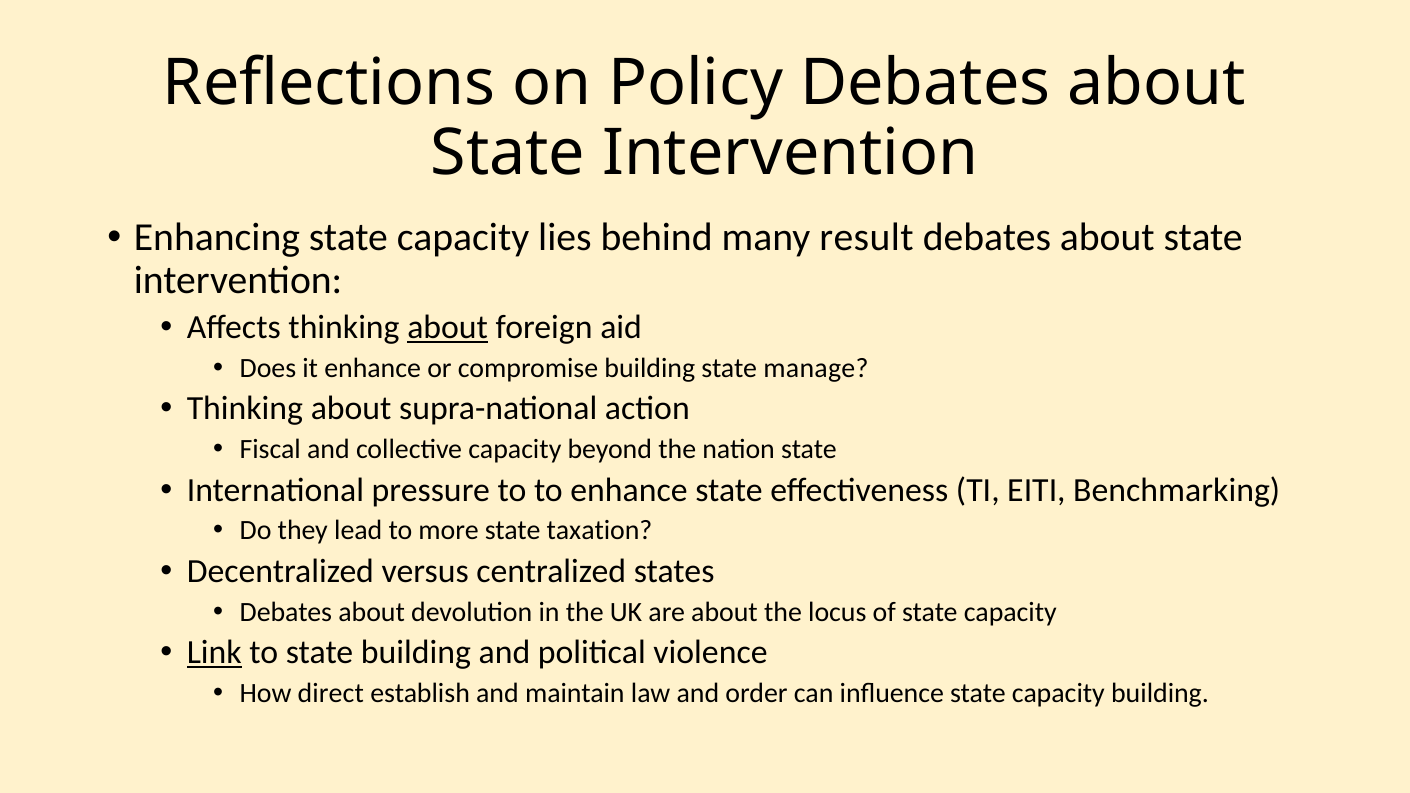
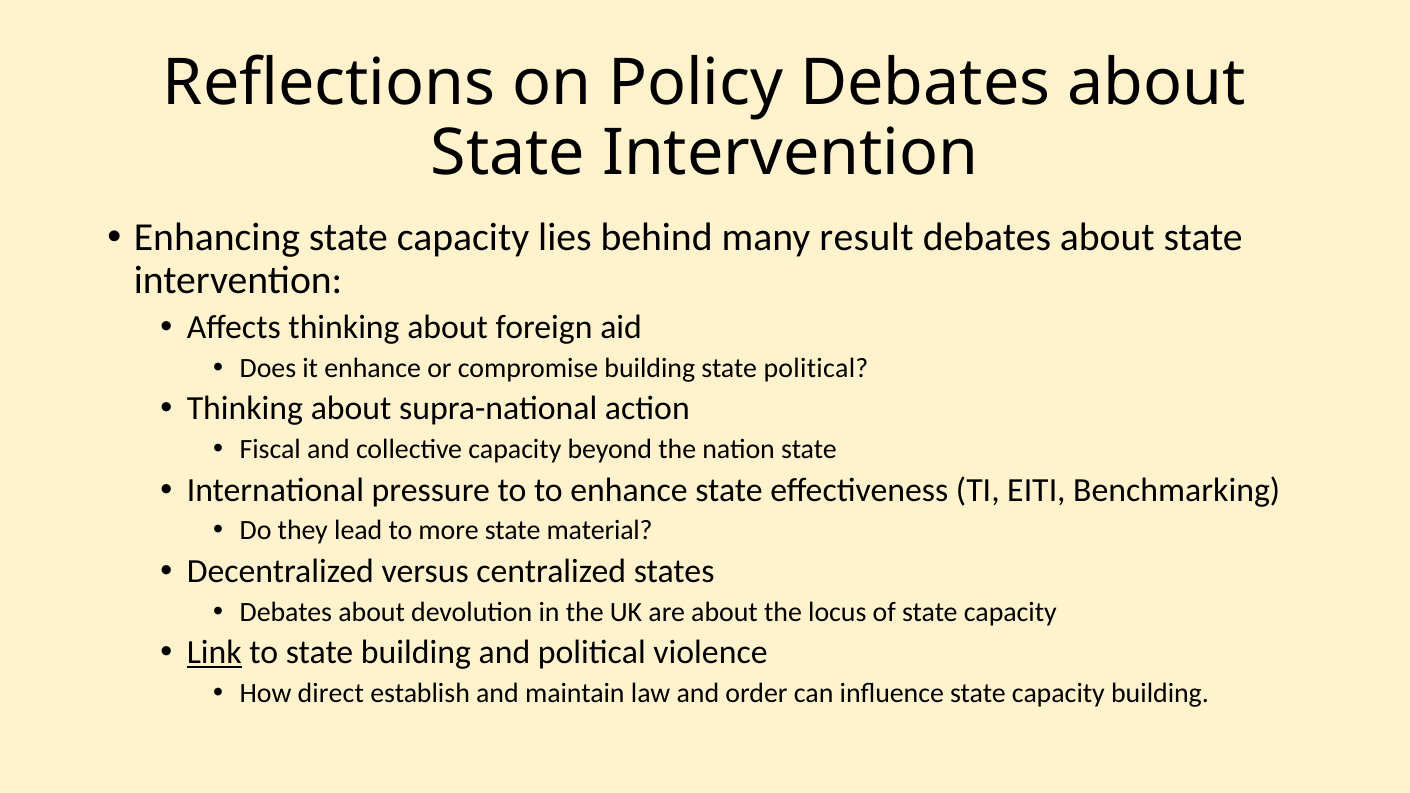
about at (448, 328) underline: present -> none
state manage: manage -> political
taxation: taxation -> material
